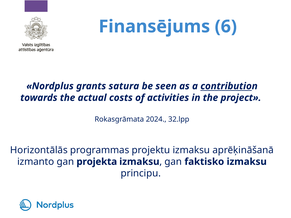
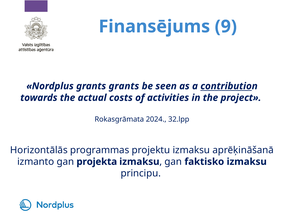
6: 6 -> 9
grants satura: satura -> grants
